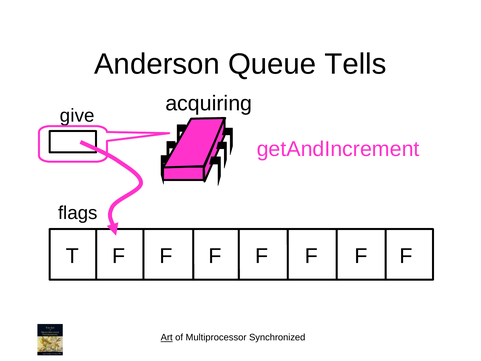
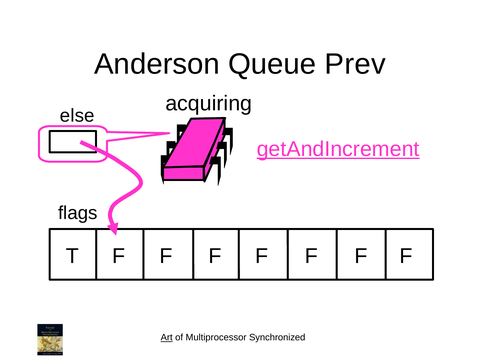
Tells: Tells -> Prev
give: give -> else
getAndIncrement underline: none -> present
